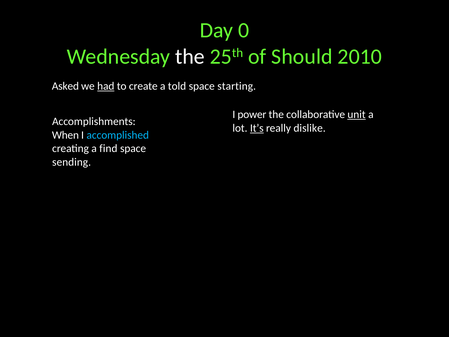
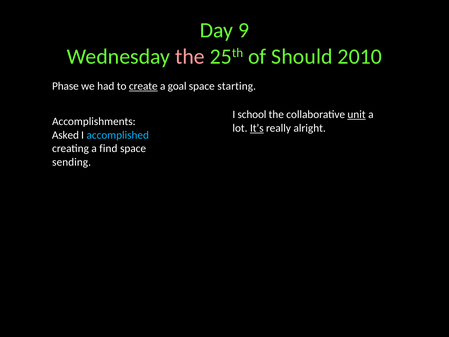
0: 0 -> 9
the at (190, 57) colour: white -> pink
Asked: Asked -> Phase
had underline: present -> none
create underline: none -> present
told: told -> goal
power: power -> school
dislike: dislike -> alright
When: When -> Asked
